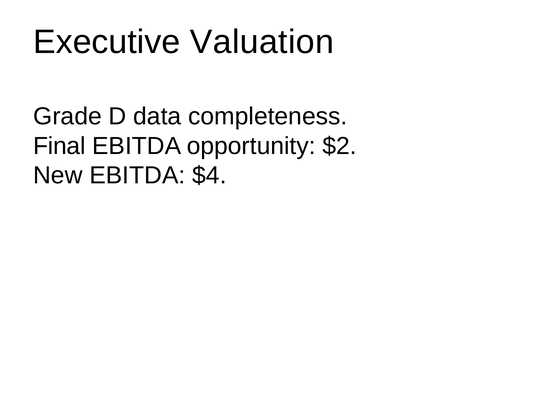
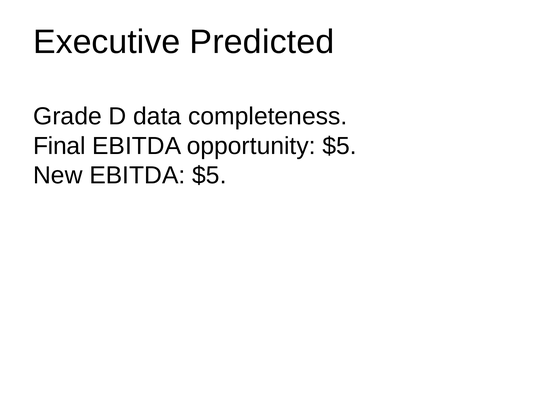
Valuation: Valuation -> Predicted
opportunity $2: $2 -> $5
EBITDA $4: $4 -> $5
